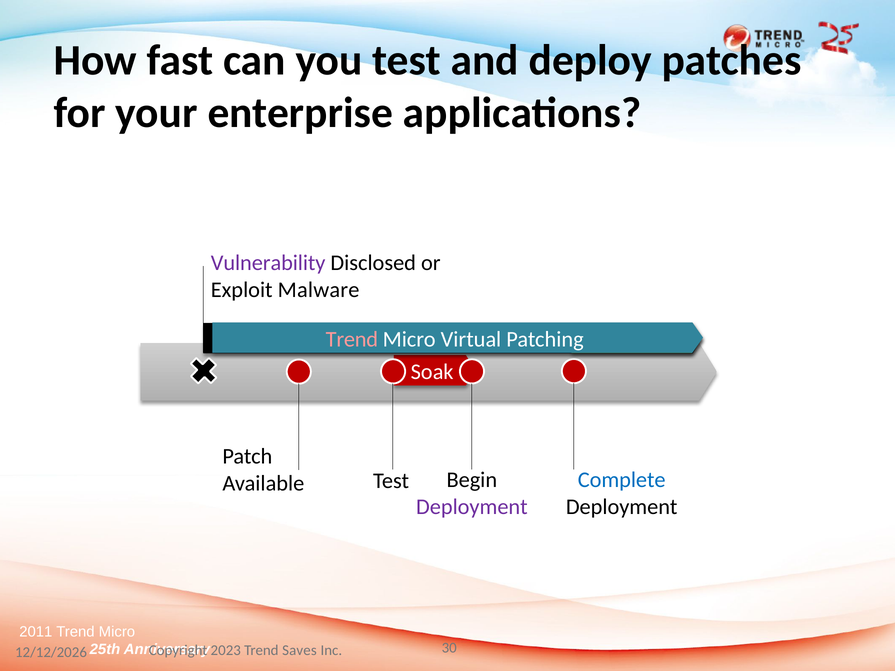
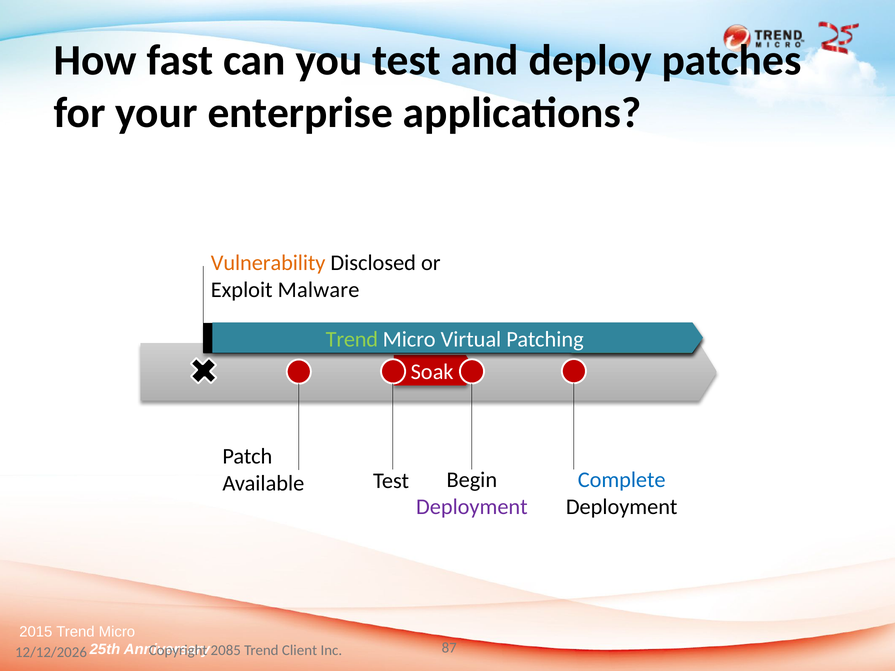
Vulnerability colour: purple -> orange
Trend at (352, 339) colour: pink -> light green
2011: 2011 -> 2015
2023: 2023 -> 2085
Saves: Saves -> Client
30: 30 -> 87
